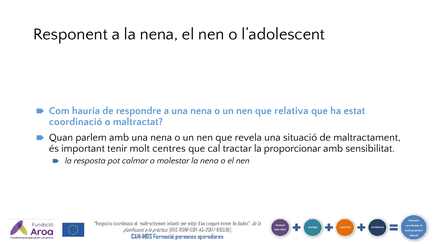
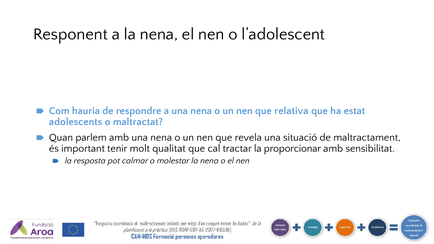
coordinació: coordinació -> adolescents
centres: centres -> qualitat
